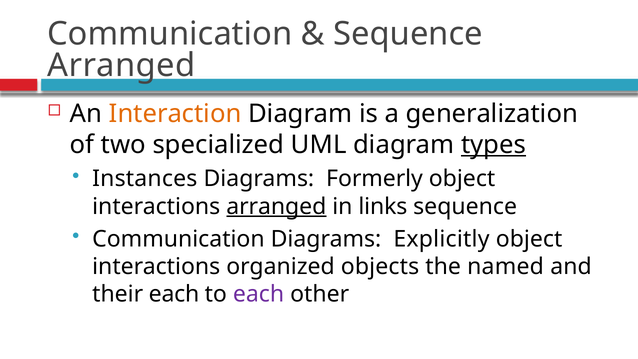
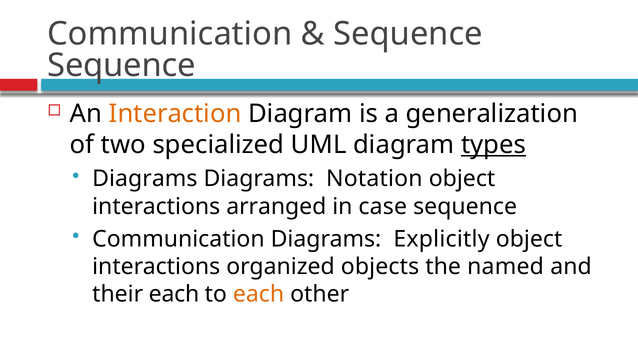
Arranged at (121, 65): Arranged -> Sequence
Instances at (145, 179): Instances -> Diagrams
Formerly: Formerly -> Notation
arranged at (276, 206) underline: present -> none
links: links -> case
each at (259, 294) colour: purple -> orange
